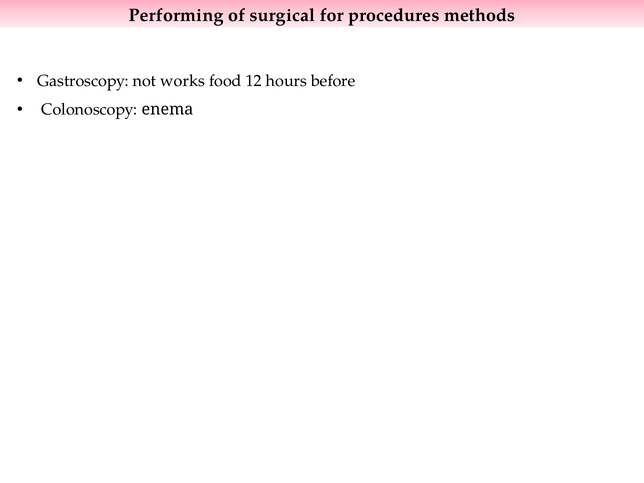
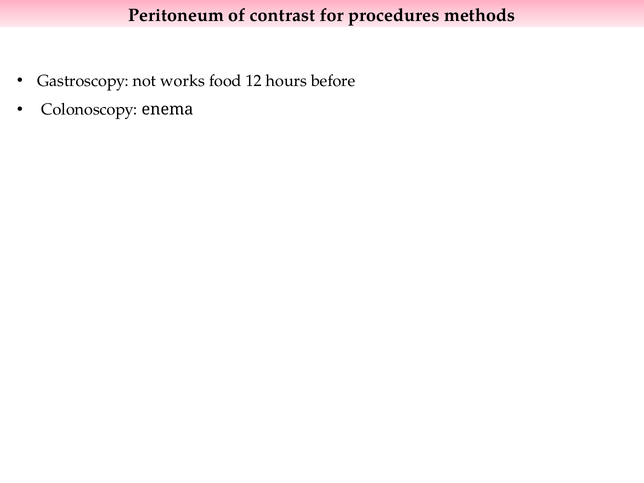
Performing: Performing -> Peritoneum
surgical: surgical -> contrast
